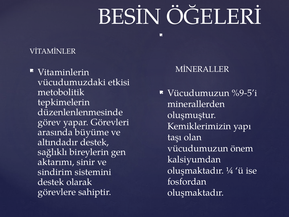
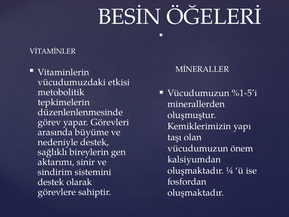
%9-5’i: %9-5’i -> %1-5’i
altındadır: altındadır -> nedeniyle
